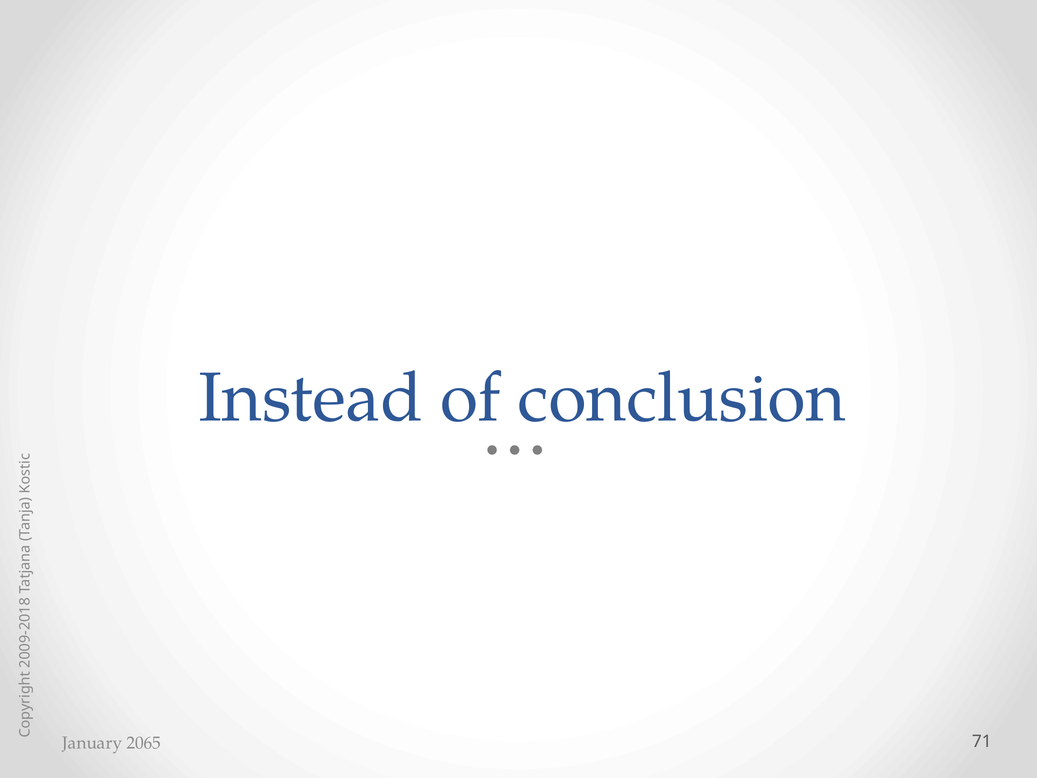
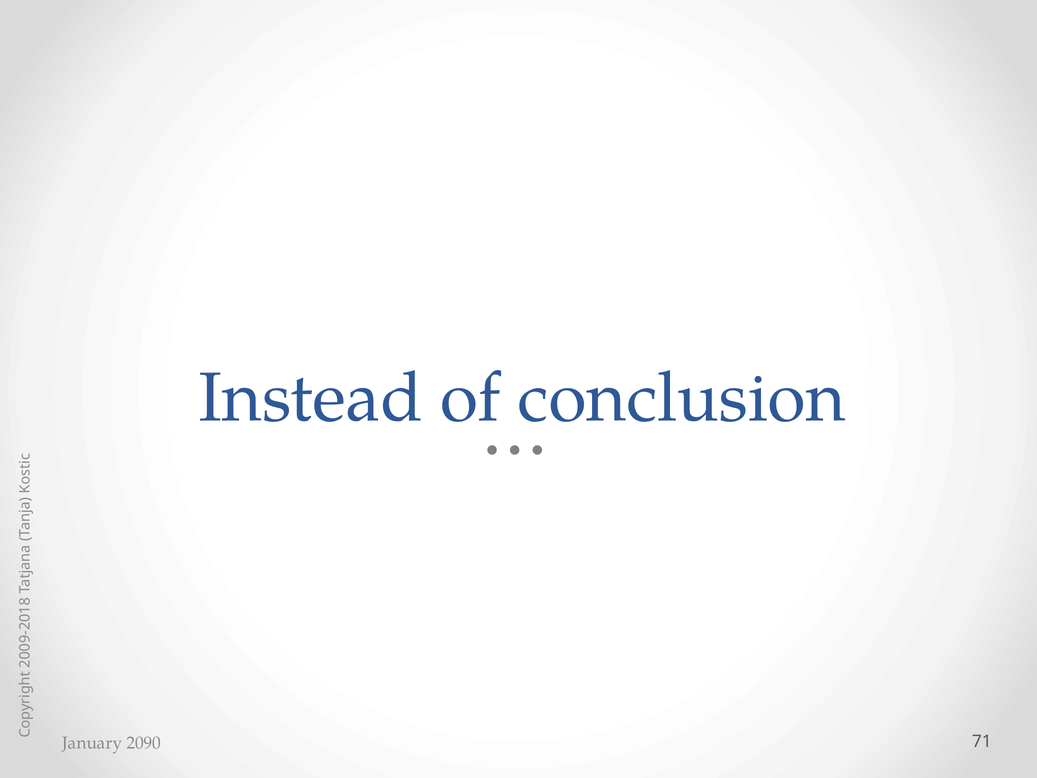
2065: 2065 -> 2090
